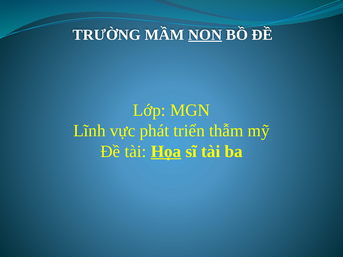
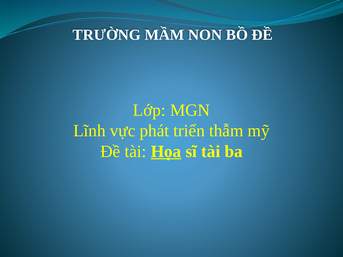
NON underline: present -> none
